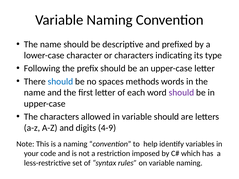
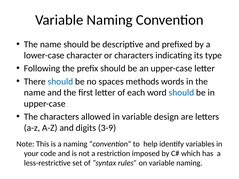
should at (181, 93) colour: purple -> blue
variable should: should -> design
4-9: 4-9 -> 3-9
